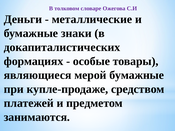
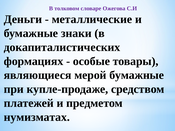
занимаются: занимаются -> нумизматах
